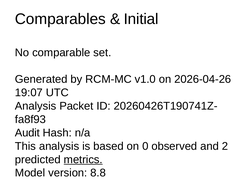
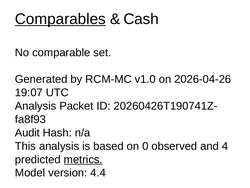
Comparables underline: none -> present
Initial: Initial -> Cash
2: 2 -> 4
8.8: 8.8 -> 4.4
